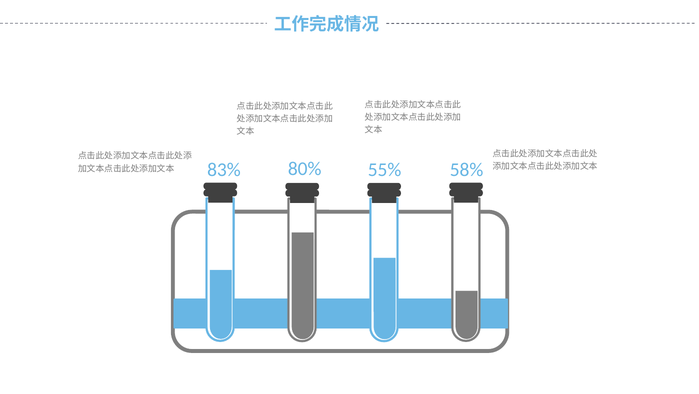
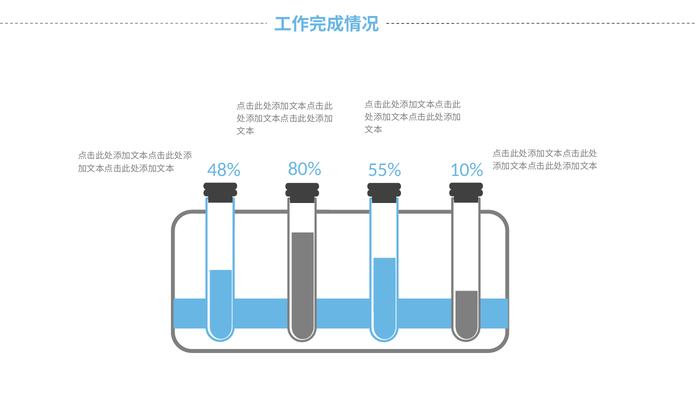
83%: 83% -> 48%
58%: 58% -> 10%
